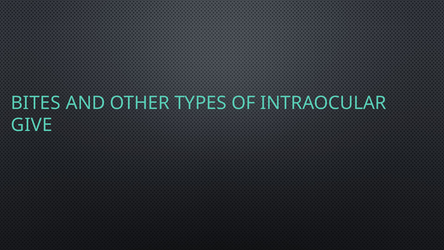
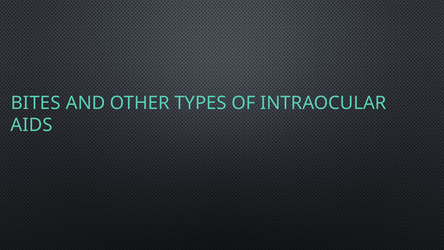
GIVE: GIVE -> AIDS
